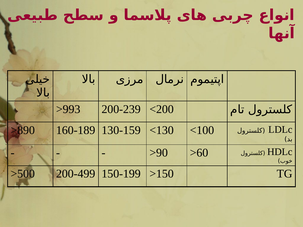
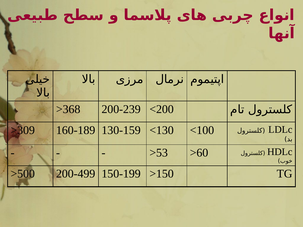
>993: >993 -> >368
>890: >890 -> >309
>90: >90 -> >53
